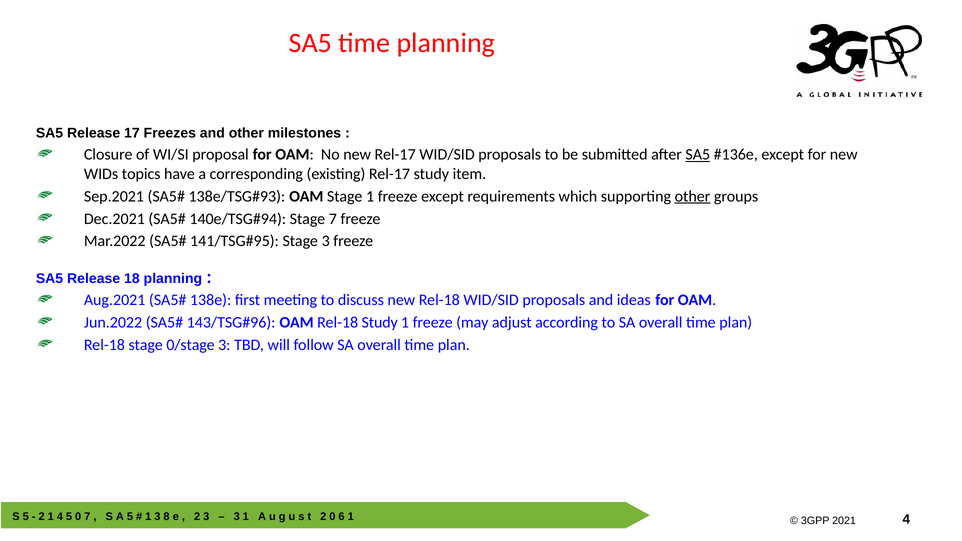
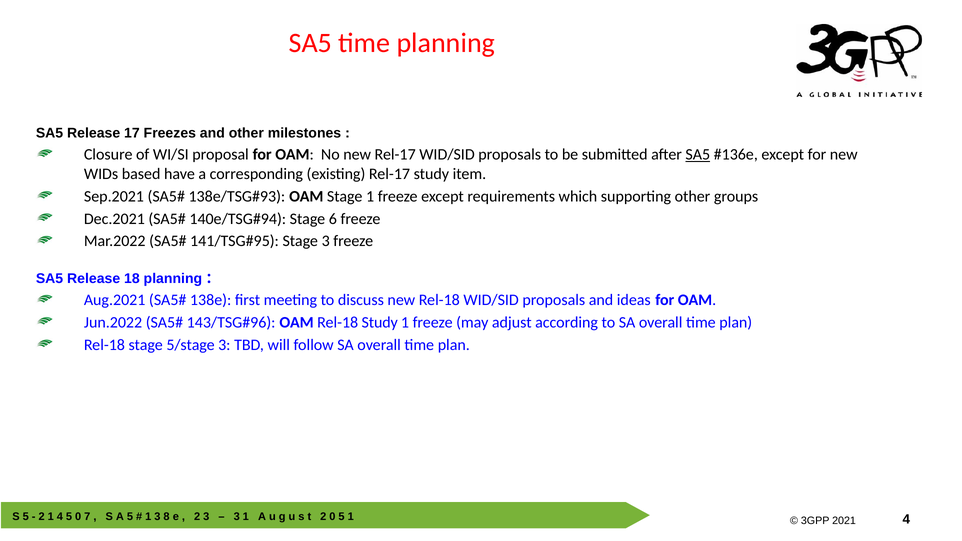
topics: topics -> based
other at (693, 196) underline: present -> none
Stage 7: 7 -> 6
0/stage: 0/stage -> 5/stage
6 at (342, 517): 6 -> 5
